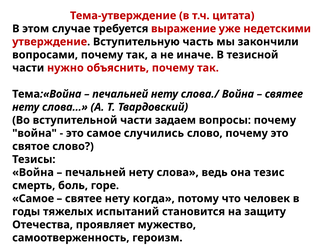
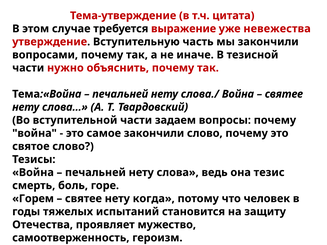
недетскими: недетскими -> невежества
самое случились: случились -> закончили
Самое at (33, 199): Самое -> Горем
